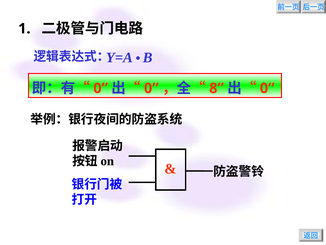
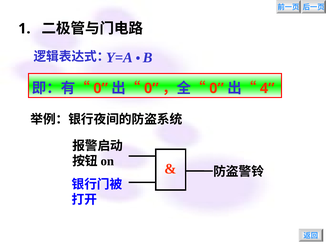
8 at (217, 88): 8 -> 0
0 at (267, 88): 0 -> 4
